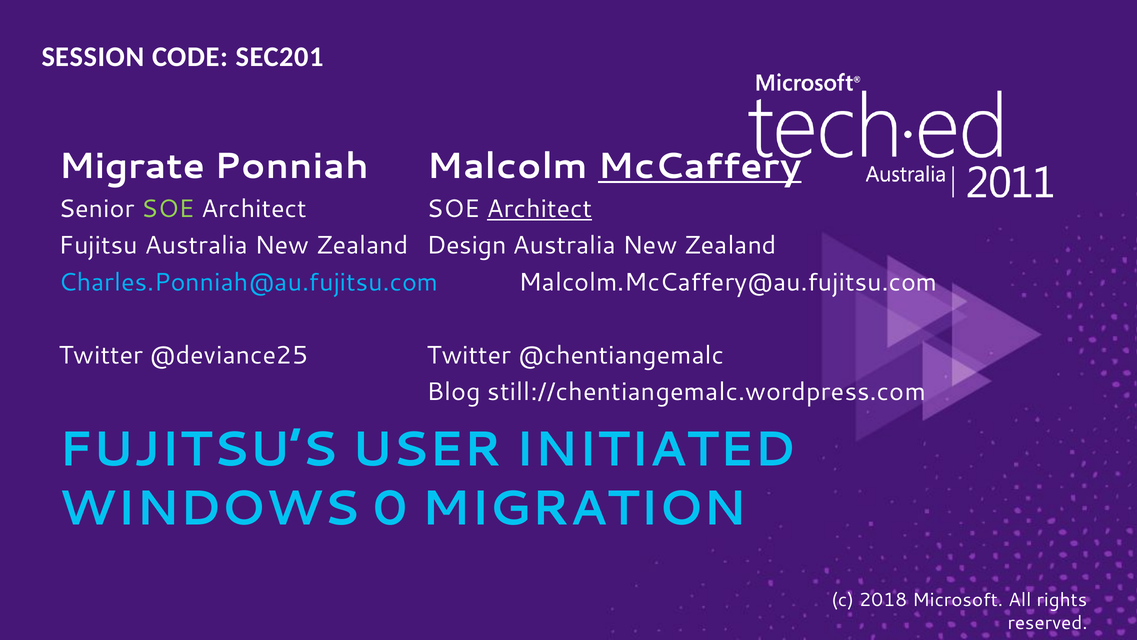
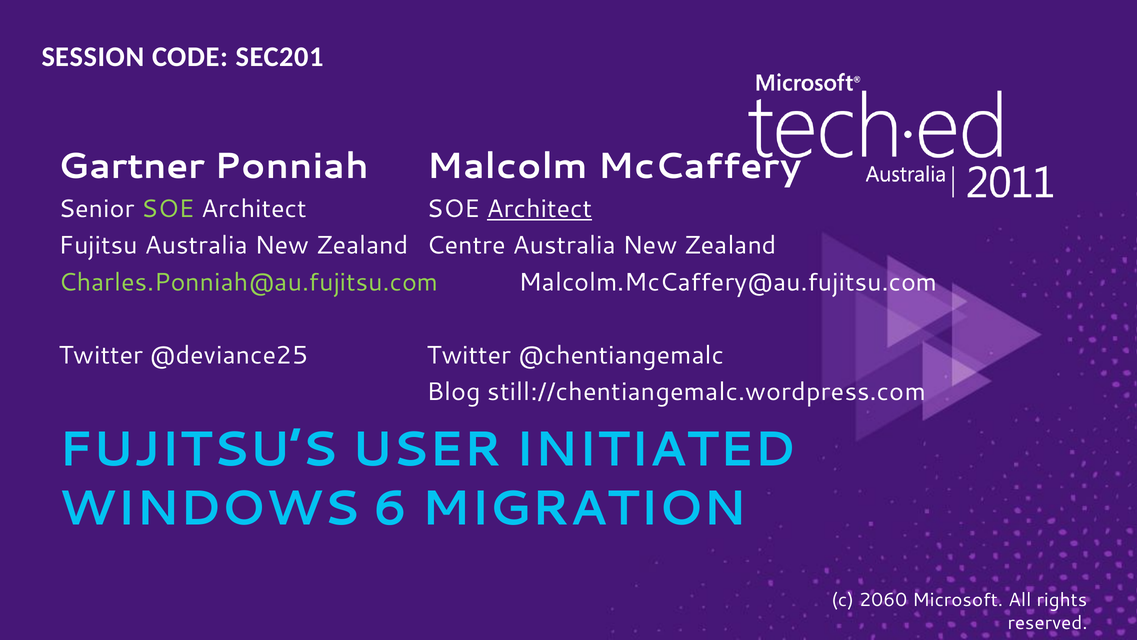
Migrate: Migrate -> Gartner
McCaffery underline: present -> none
Design: Design -> Centre
Charles.Ponniah@au.fujitsu.com colour: light blue -> light green
0: 0 -> 6
2018: 2018 -> 2060
